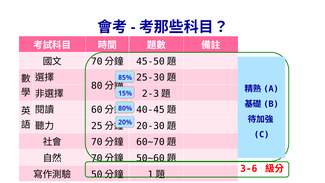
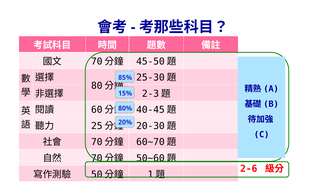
3-6: 3-6 -> 2-6
